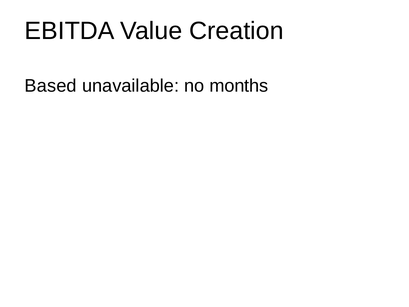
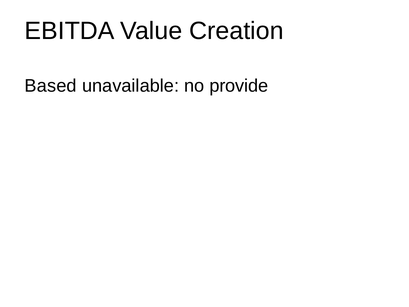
months: months -> provide
